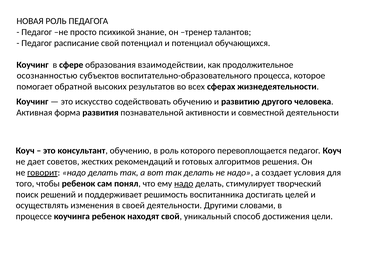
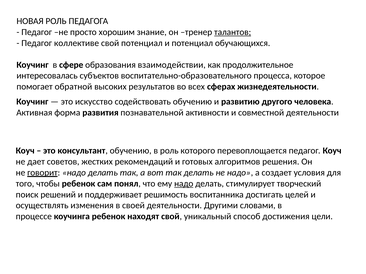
психикой: психикой -> хорошим
талантов underline: none -> present
расписание: расписание -> коллективе
осознанностью: осознанностью -> интересовалась
